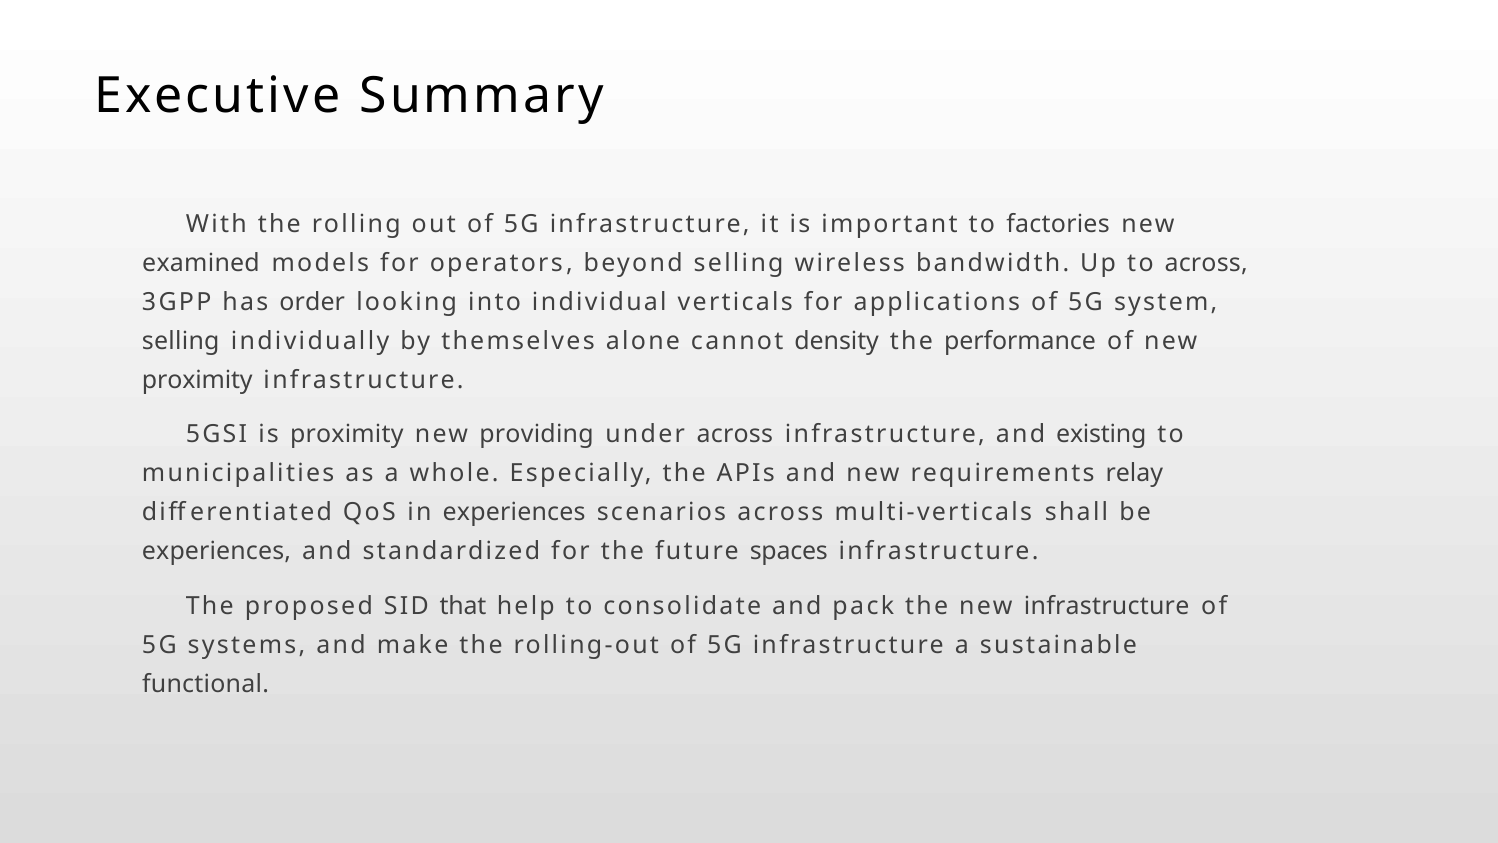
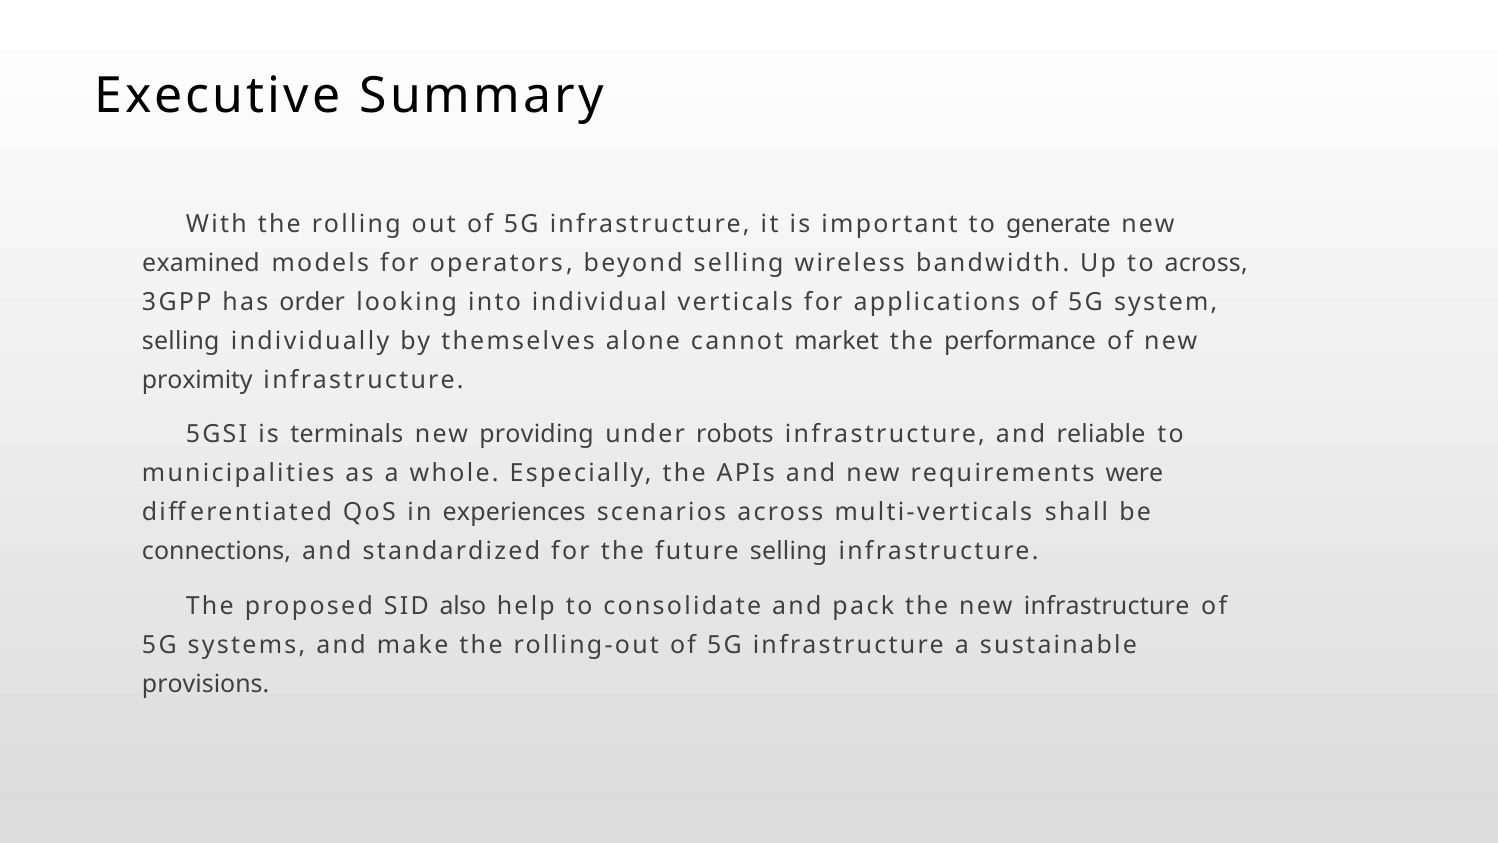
factories: factories -> generate
density: density -> market
is proximity: proximity -> terminals
under across: across -> robots
existing: existing -> reliable
relay: relay -> were
experiences at (217, 551): experiences -> connections
future spaces: spaces -> selling
that: that -> also
functional: functional -> provisions
